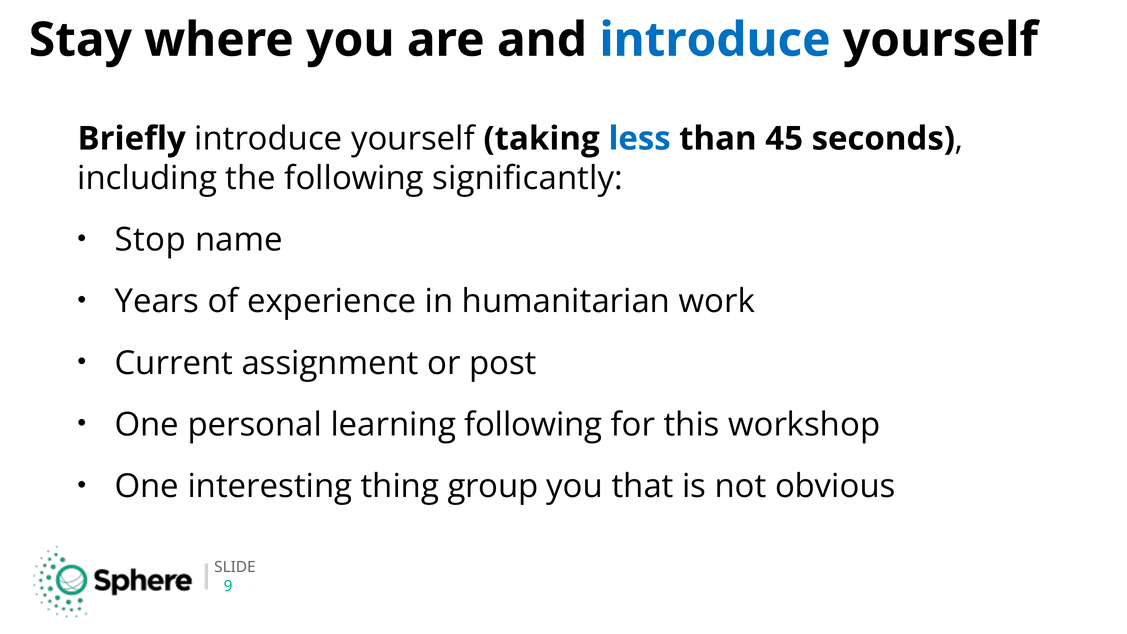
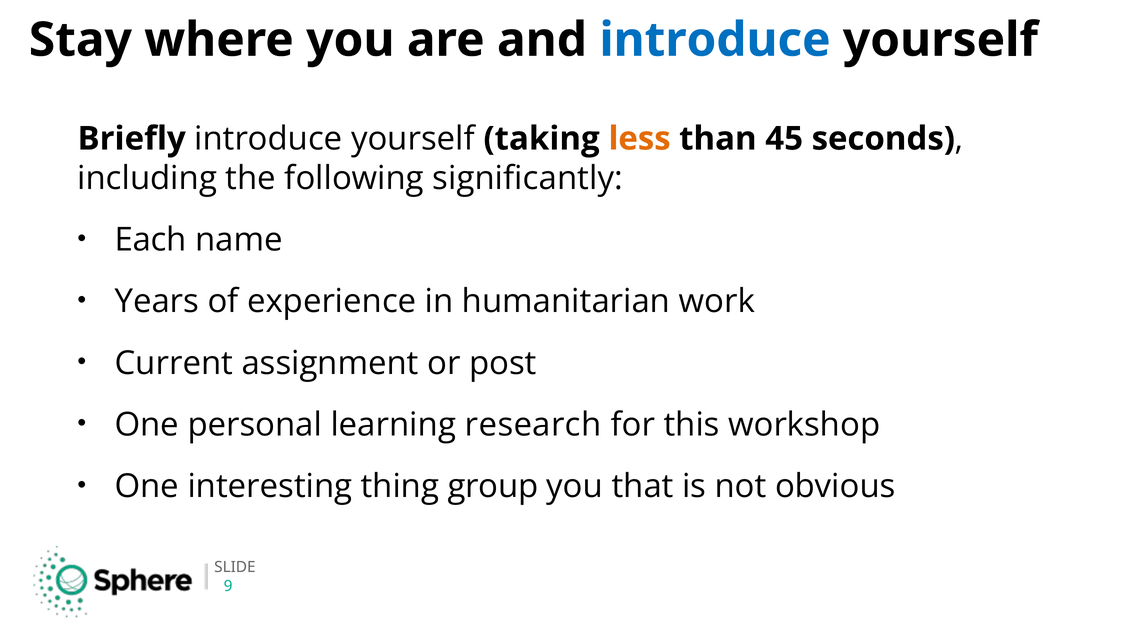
less colour: blue -> orange
Stop: Stop -> Each
learning following: following -> research
